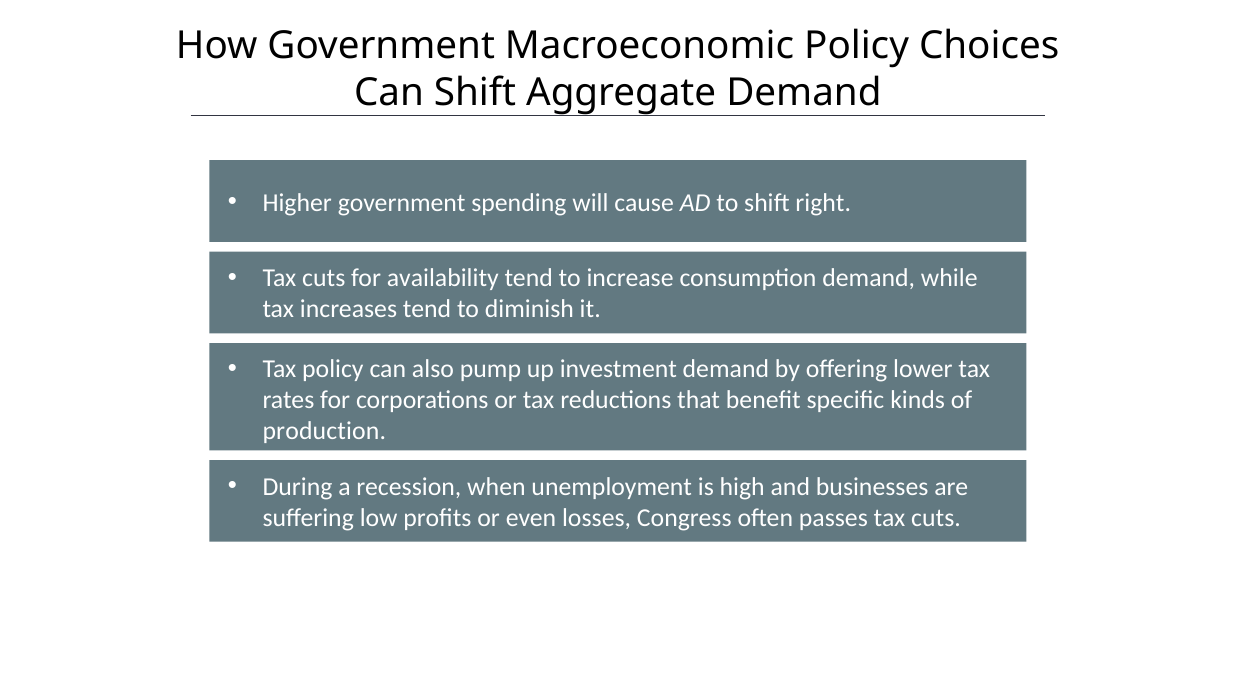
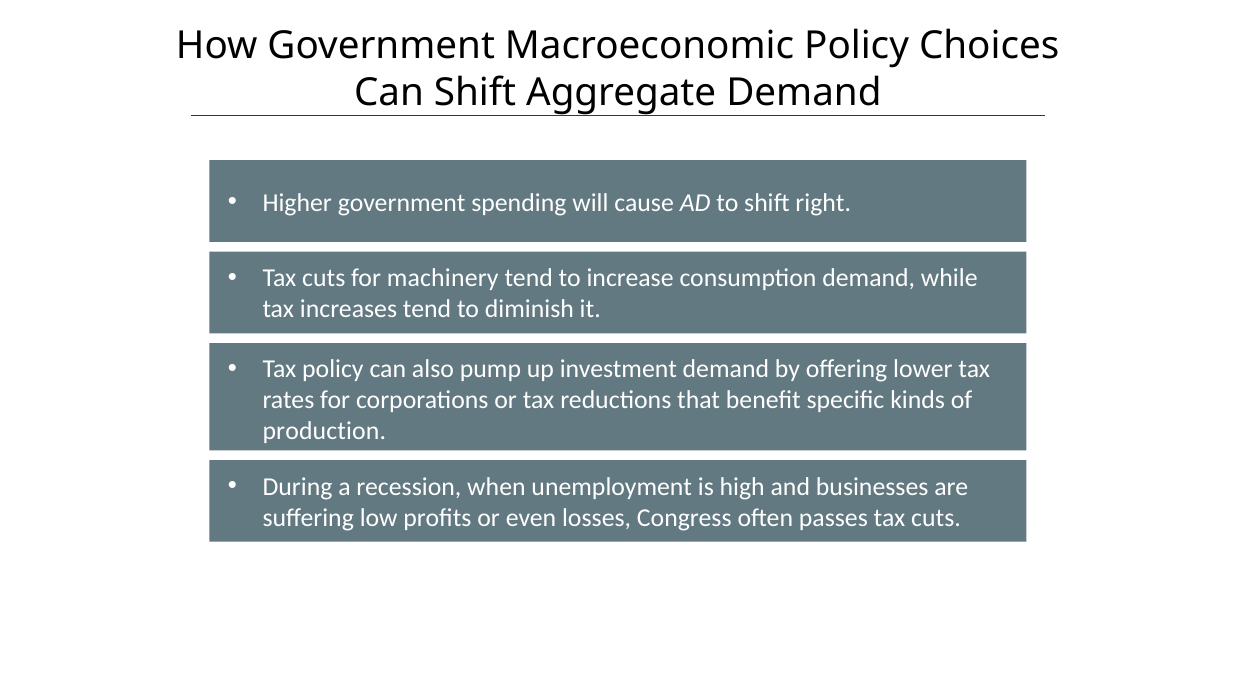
availability: availability -> machinery
